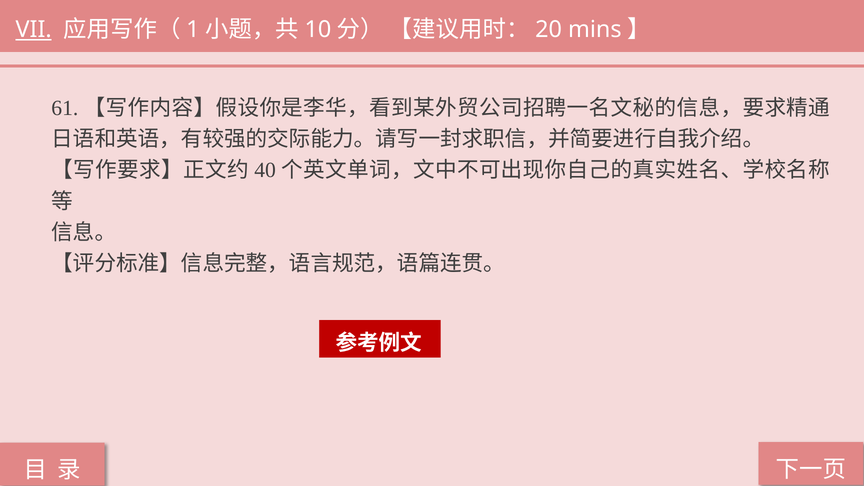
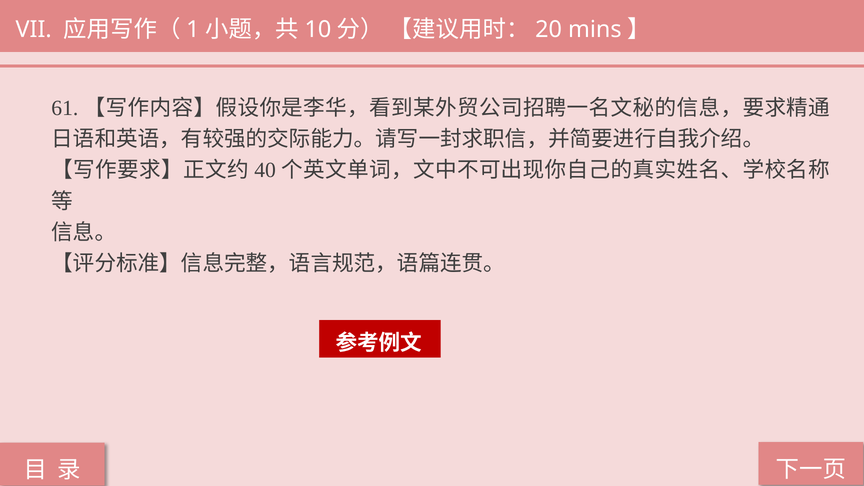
VII underline: present -> none
